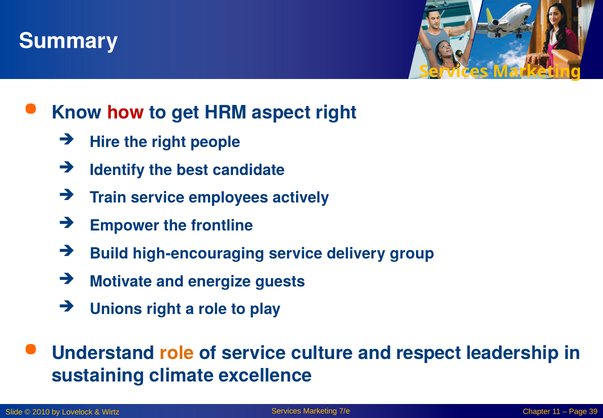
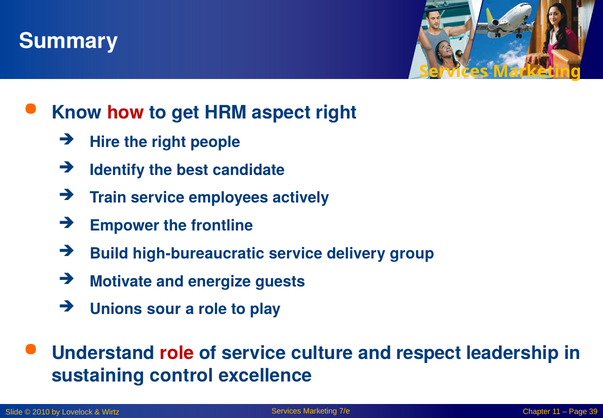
high-encouraging: high-encouraging -> high-bureaucratic
Unions right: right -> sour
role at (177, 353) colour: orange -> red
climate: climate -> control
